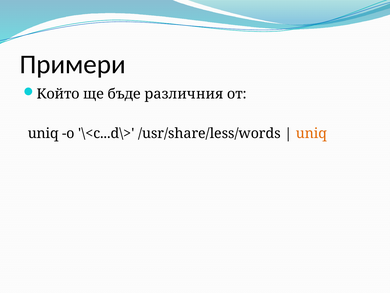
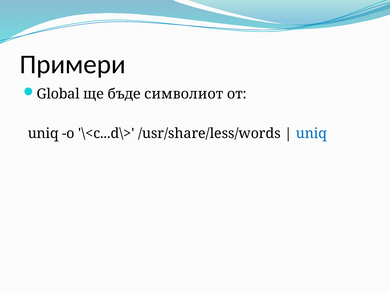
Който: Който -> Global
различния: различния -> символиот
uniq at (311, 133) colour: orange -> blue
